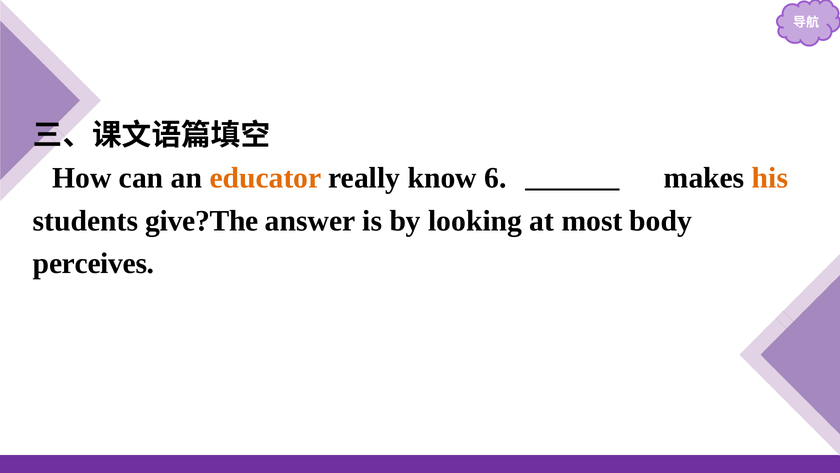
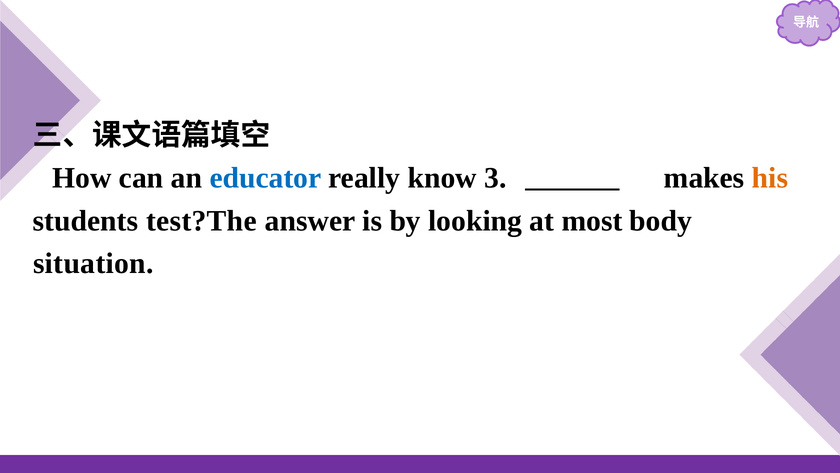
educator colour: orange -> blue
6: 6 -> 3
give?The: give?The -> test?The
perceives: perceives -> situation
